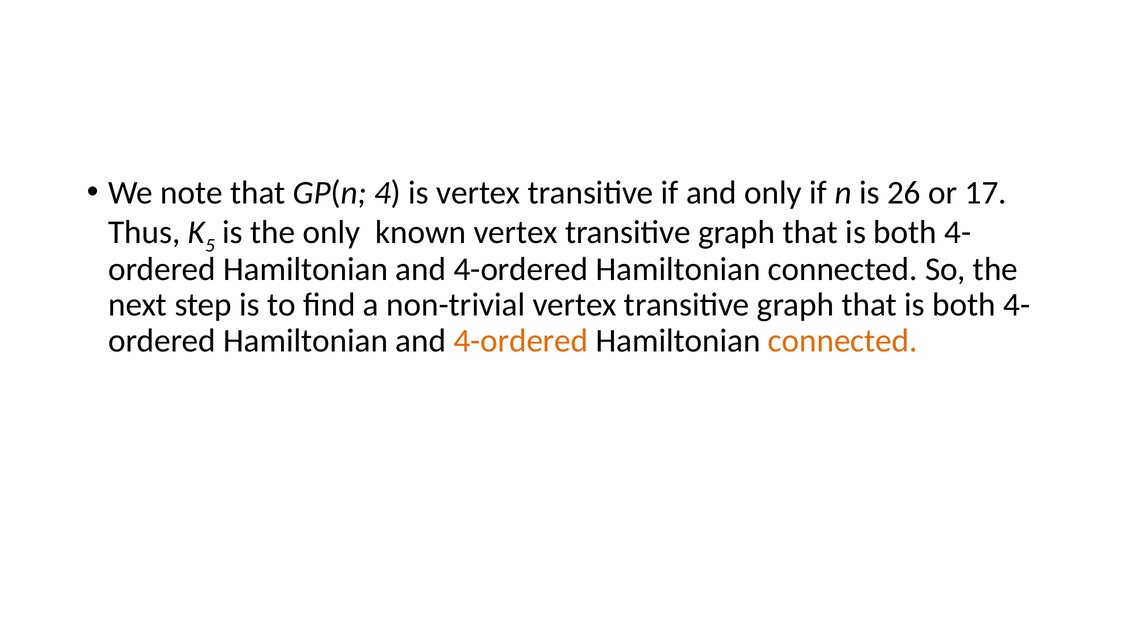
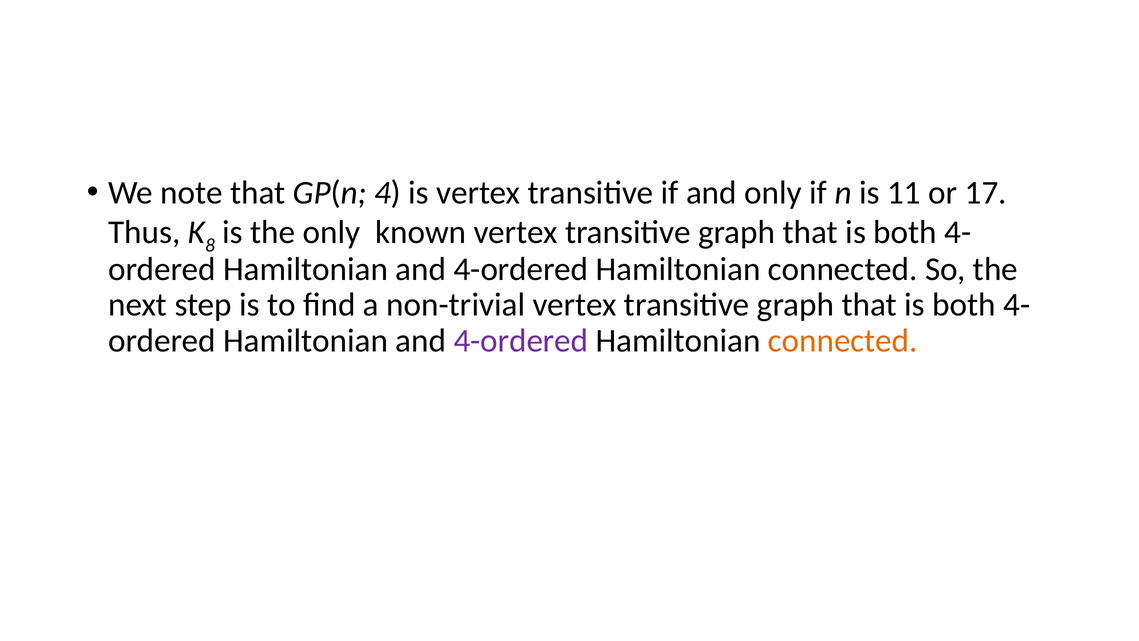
26: 26 -> 11
5: 5 -> 8
4-ordered at (521, 341) colour: orange -> purple
